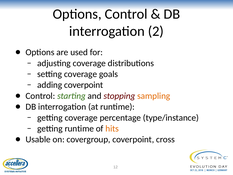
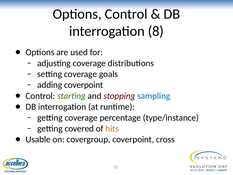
2: 2 -> 8
sampling colour: orange -> blue
getting runtime: runtime -> covered
